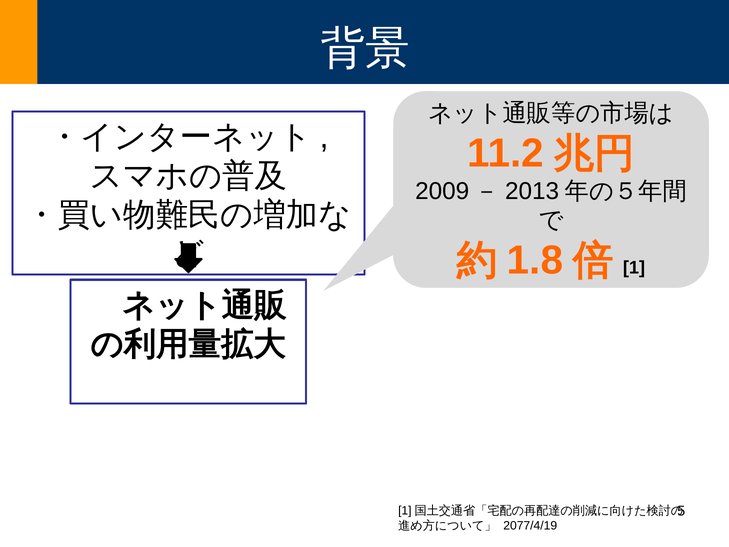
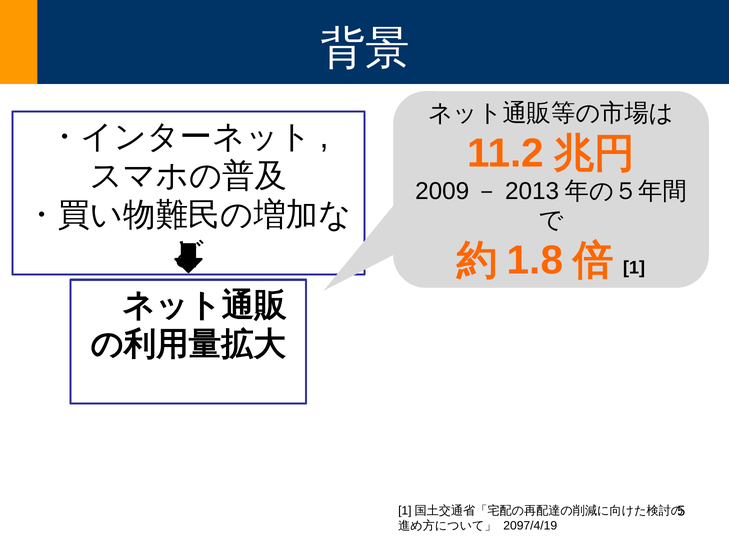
2077/4/19: 2077/4/19 -> 2097/4/19
